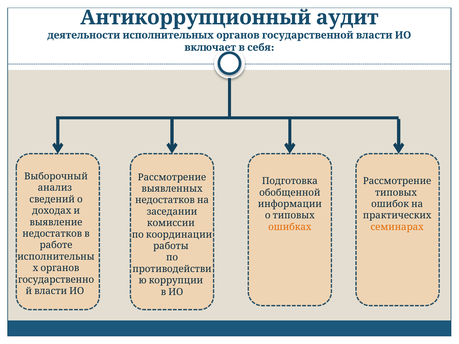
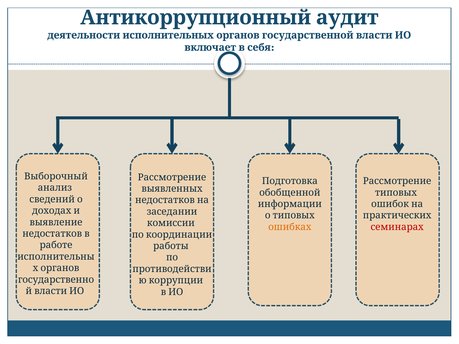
семинарах colour: orange -> red
